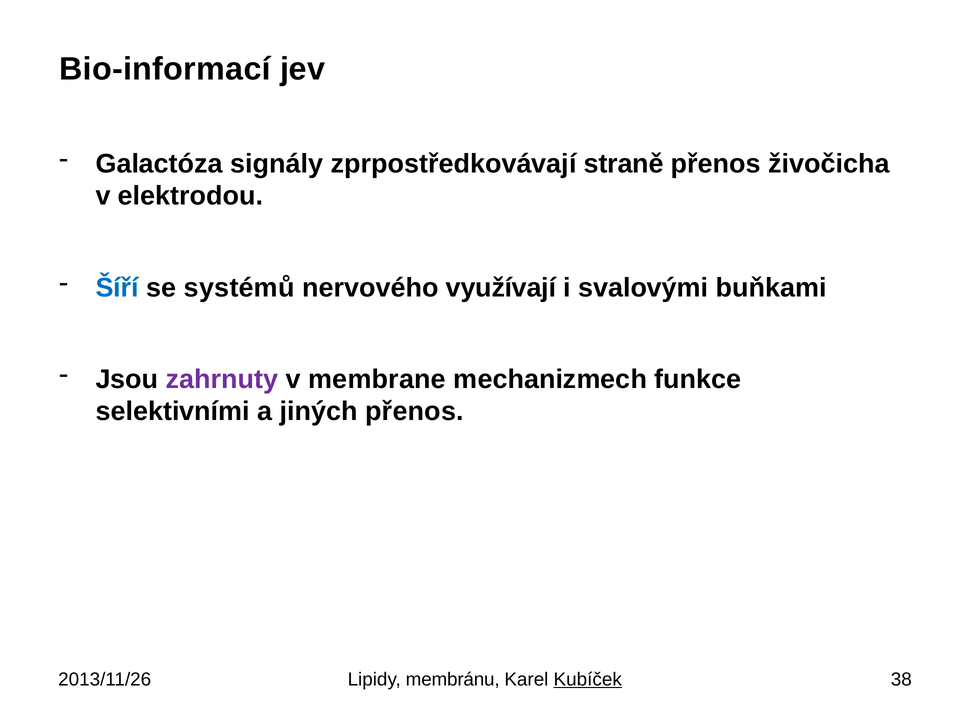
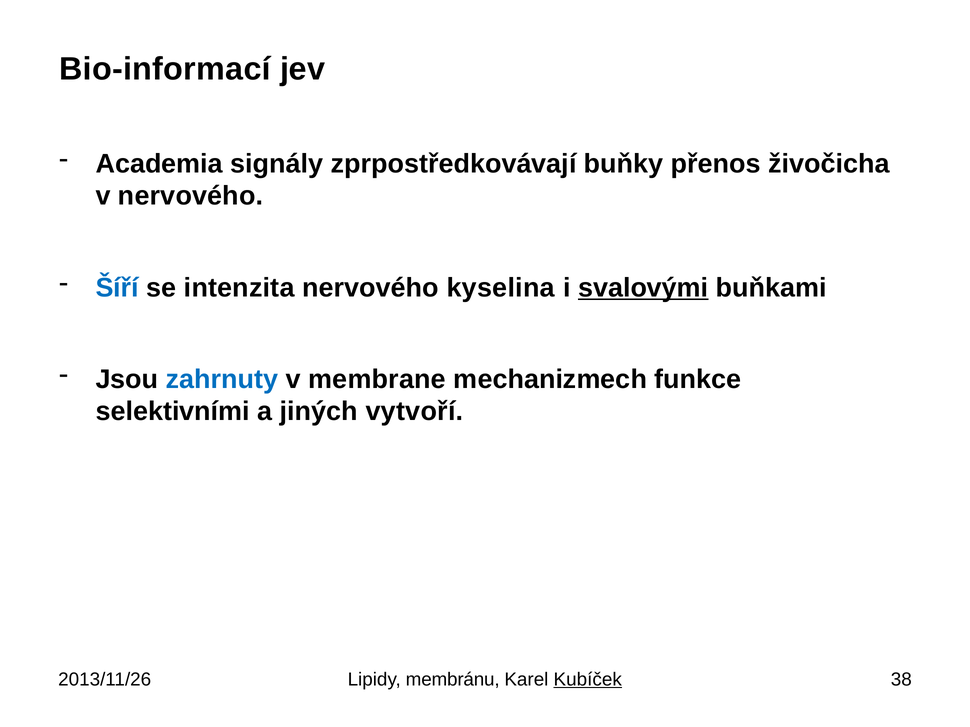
Galactóza: Galactóza -> Academia
straně: straně -> buňky
v elektrodou: elektrodou -> nervového
systémů: systémů -> intenzita
využívají: využívají -> kyselina
svalovými underline: none -> present
zahrnuty colour: purple -> blue
jiných přenos: přenos -> vytvoří
